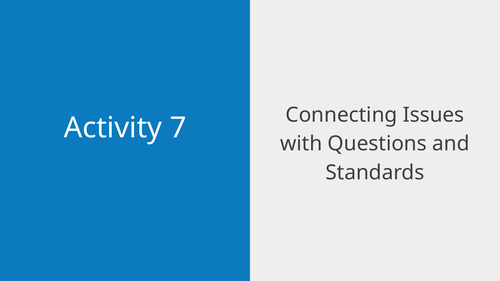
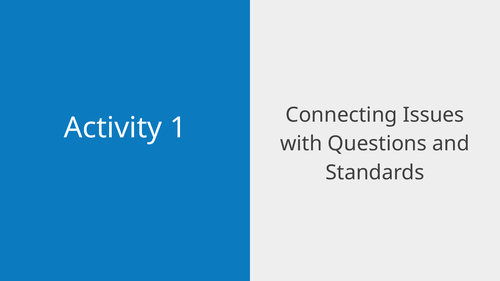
7: 7 -> 1
